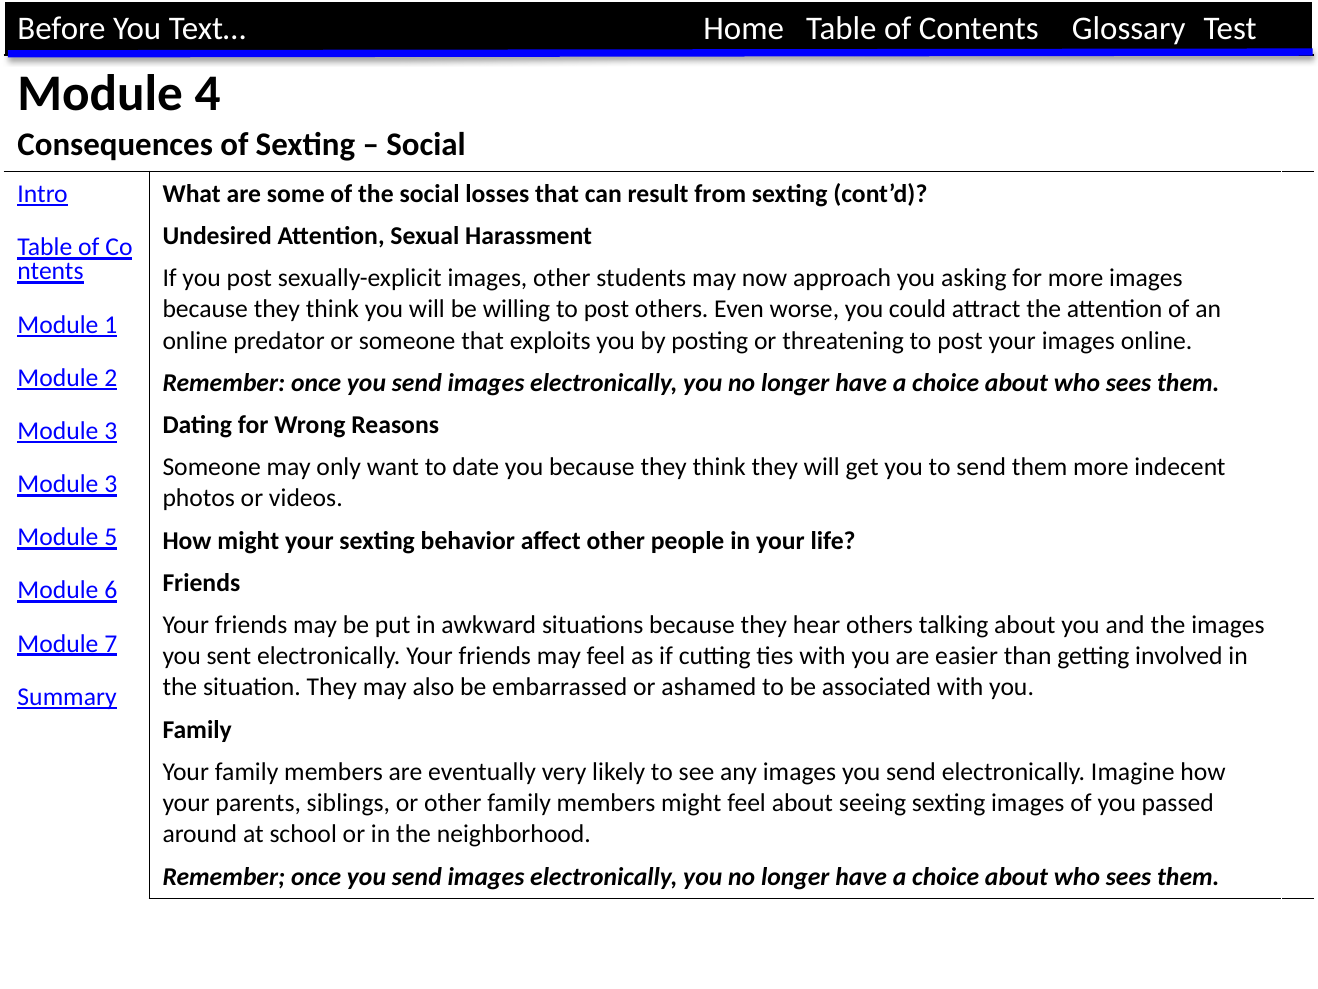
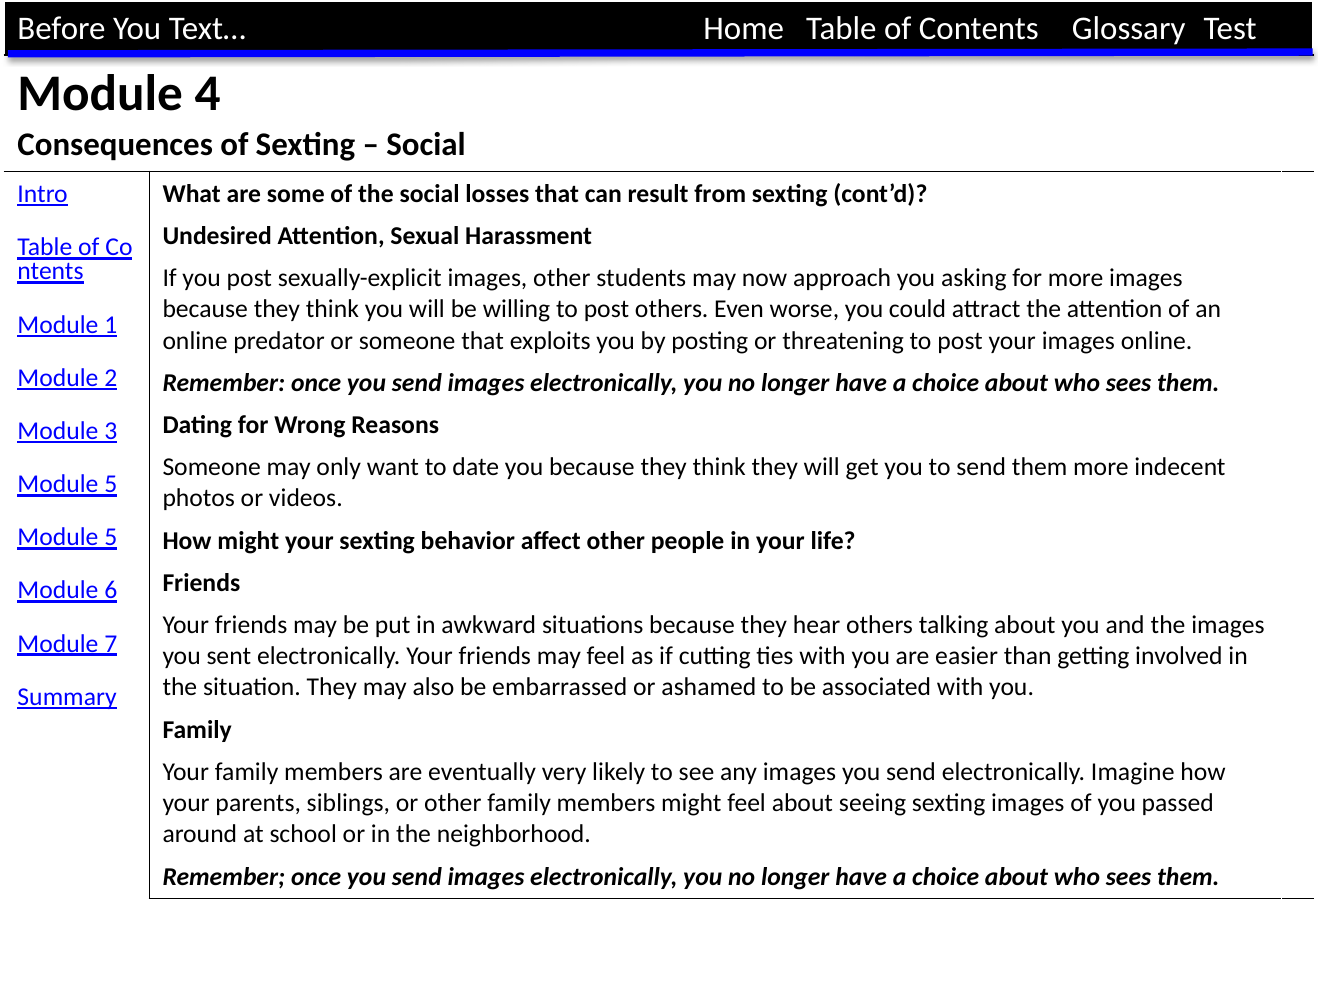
3 at (111, 484): 3 -> 5
